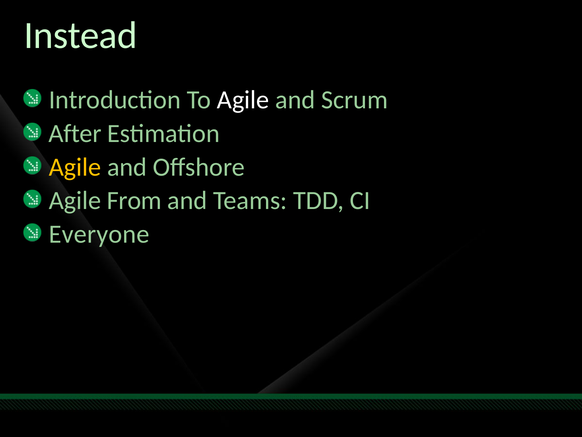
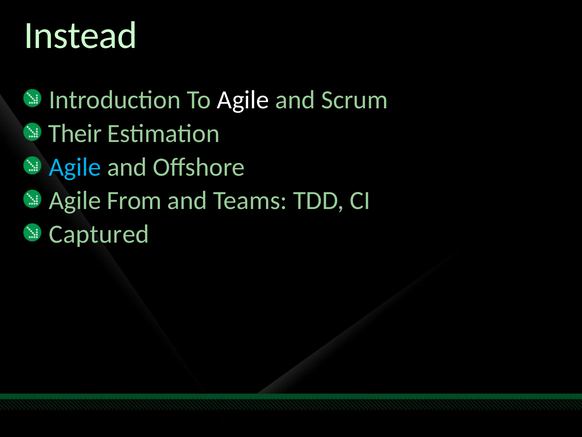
After: After -> Their
Agile at (75, 167) colour: yellow -> light blue
Everyone: Everyone -> Captured
